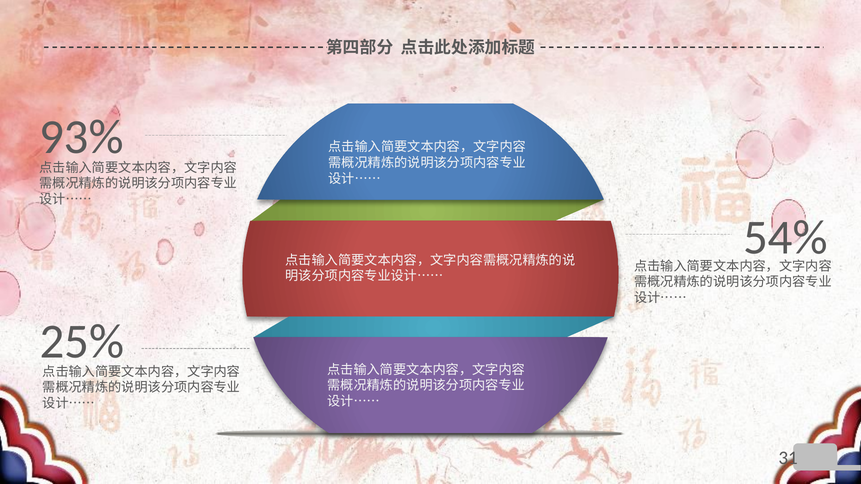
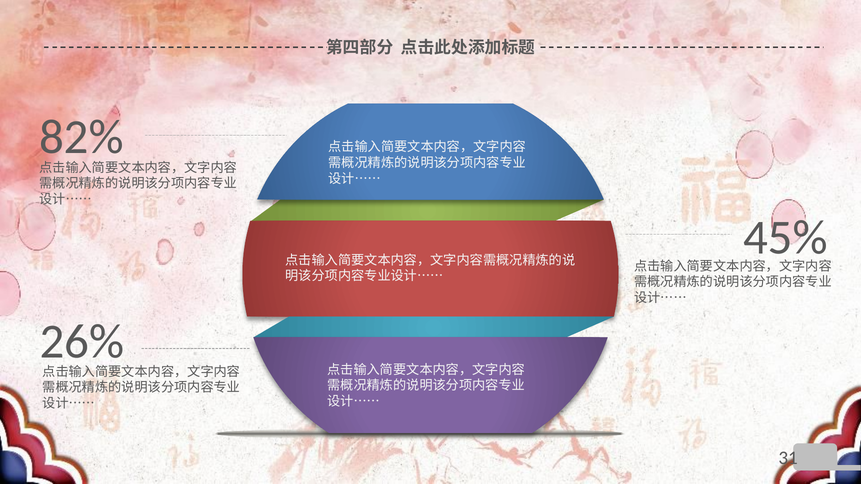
93%: 93% -> 82%
54%: 54% -> 45%
25%: 25% -> 26%
